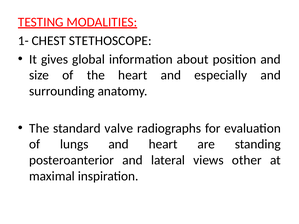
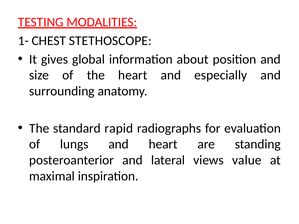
valve: valve -> rapid
other: other -> value
